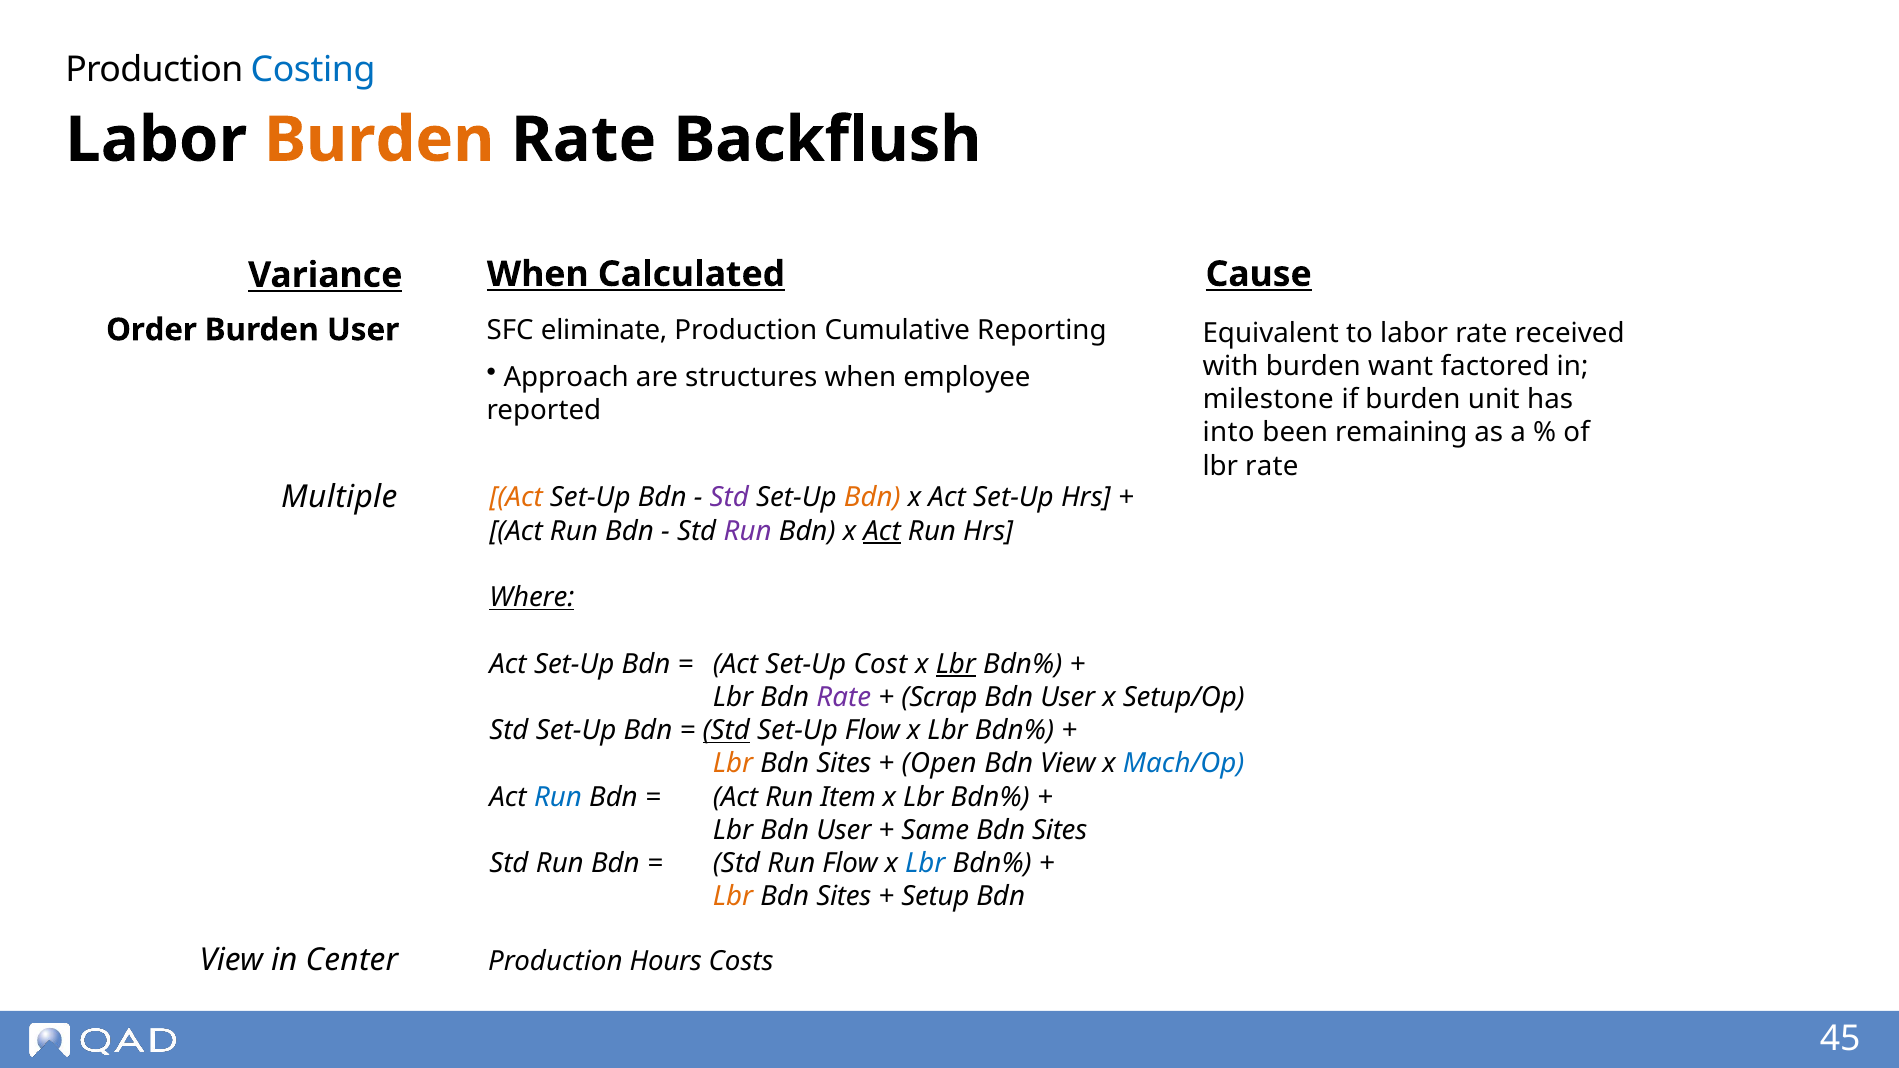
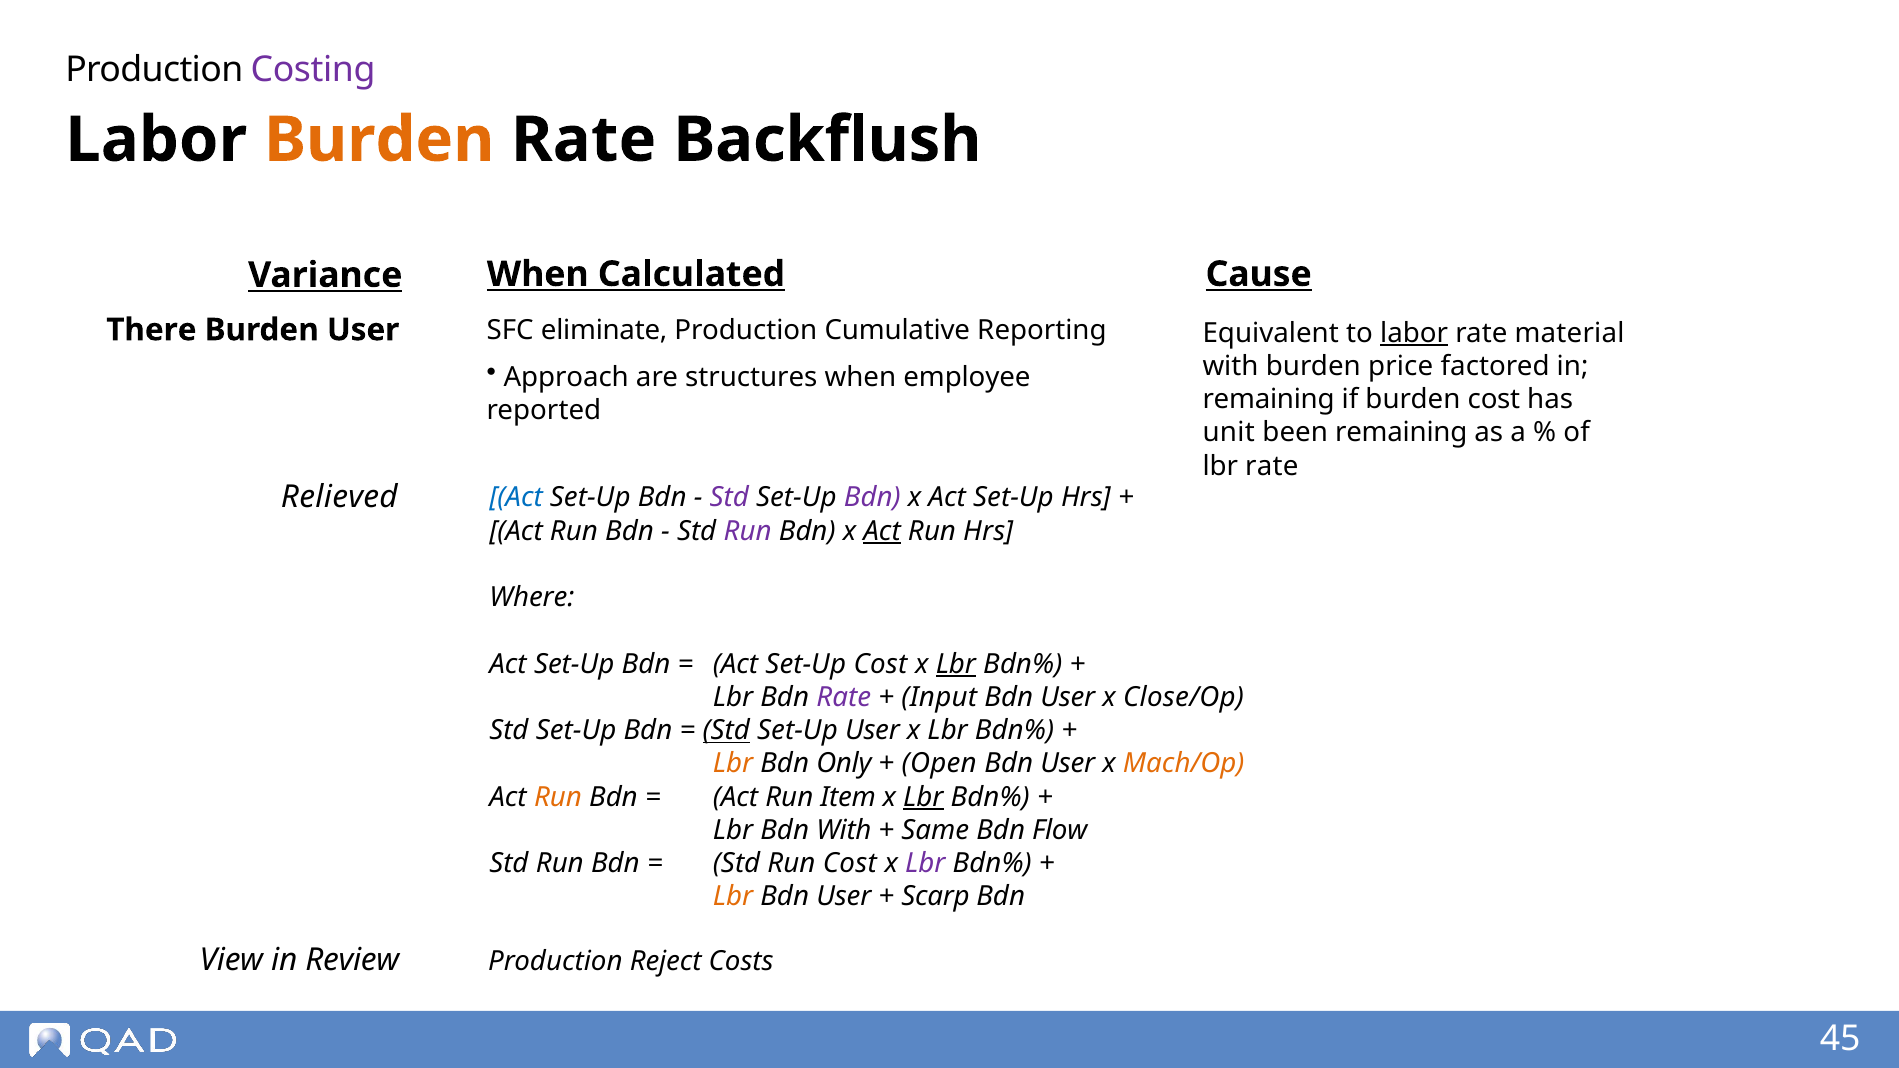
Costing colour: blue -> purple
Order: Order -> There
labor at (1414, 333) underline: none -> present
received: received -> material
want: want -> price
milestone at (1268, 400): milestone -> remaining
burden unit: unit -> cost
into: into -> unit
Multiple: Multiple -> Relieved
Act at (516, 498) colour: orange -> blue
Bdn at (872, 498) colour: orange -> purple
Where underline: present -> none
Scrap: Scrap -> Input
Setup/Op: Setup/Op -> Close/Op
Set-Up Flow: Flow -> User
Sites at (844, 764): Sites -> Only
View at (1068, 764): View -> User
Mach/Op colour: blue -> orange
Run at (558, 797) colour: blue -> orange
Lbr at (923, 797) underline: none -> present
Lbr Bdn User: User -> With
Sites at (1060, 830): Sites -> Flow
Run Flow: Flow -> Cost
Lbr at (925, 864) colour: blue -> purple
Sites at (844, 897): Sites -> User
Setup: Setup -> Scarp
Center: Center -> Review
Hours: Hours -> Reject
